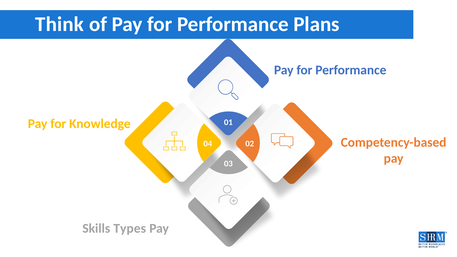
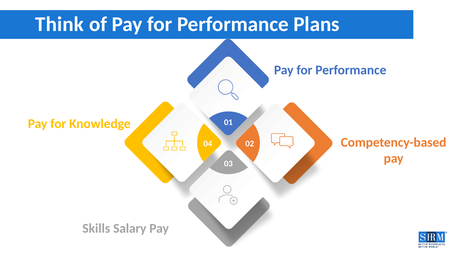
Types: Types -> Salary
